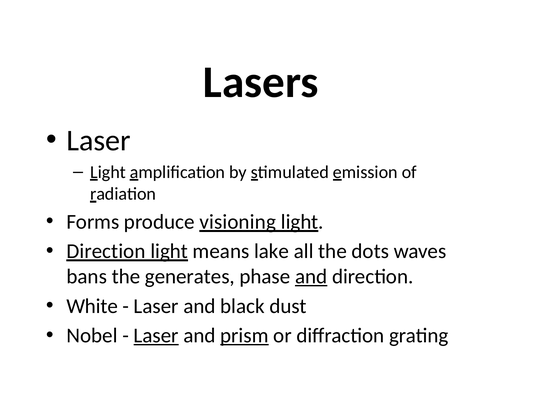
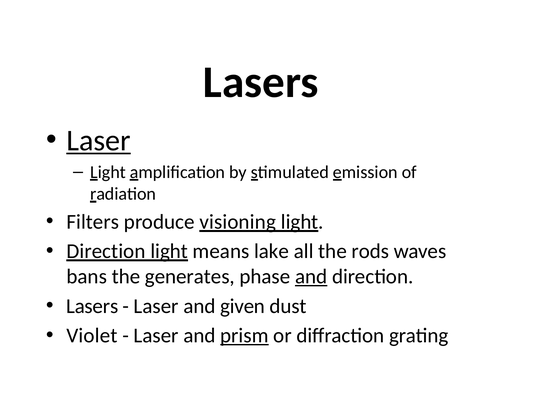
Laser at (98, 140) underline: none -> present
Forms: Forms -> Filters
dots: dots -> rods
White at (92, 306): White -> Lasers
black: black -> given
Nobel: Nobel -> Violet
Laser at (156, 335) underline: present -> none
